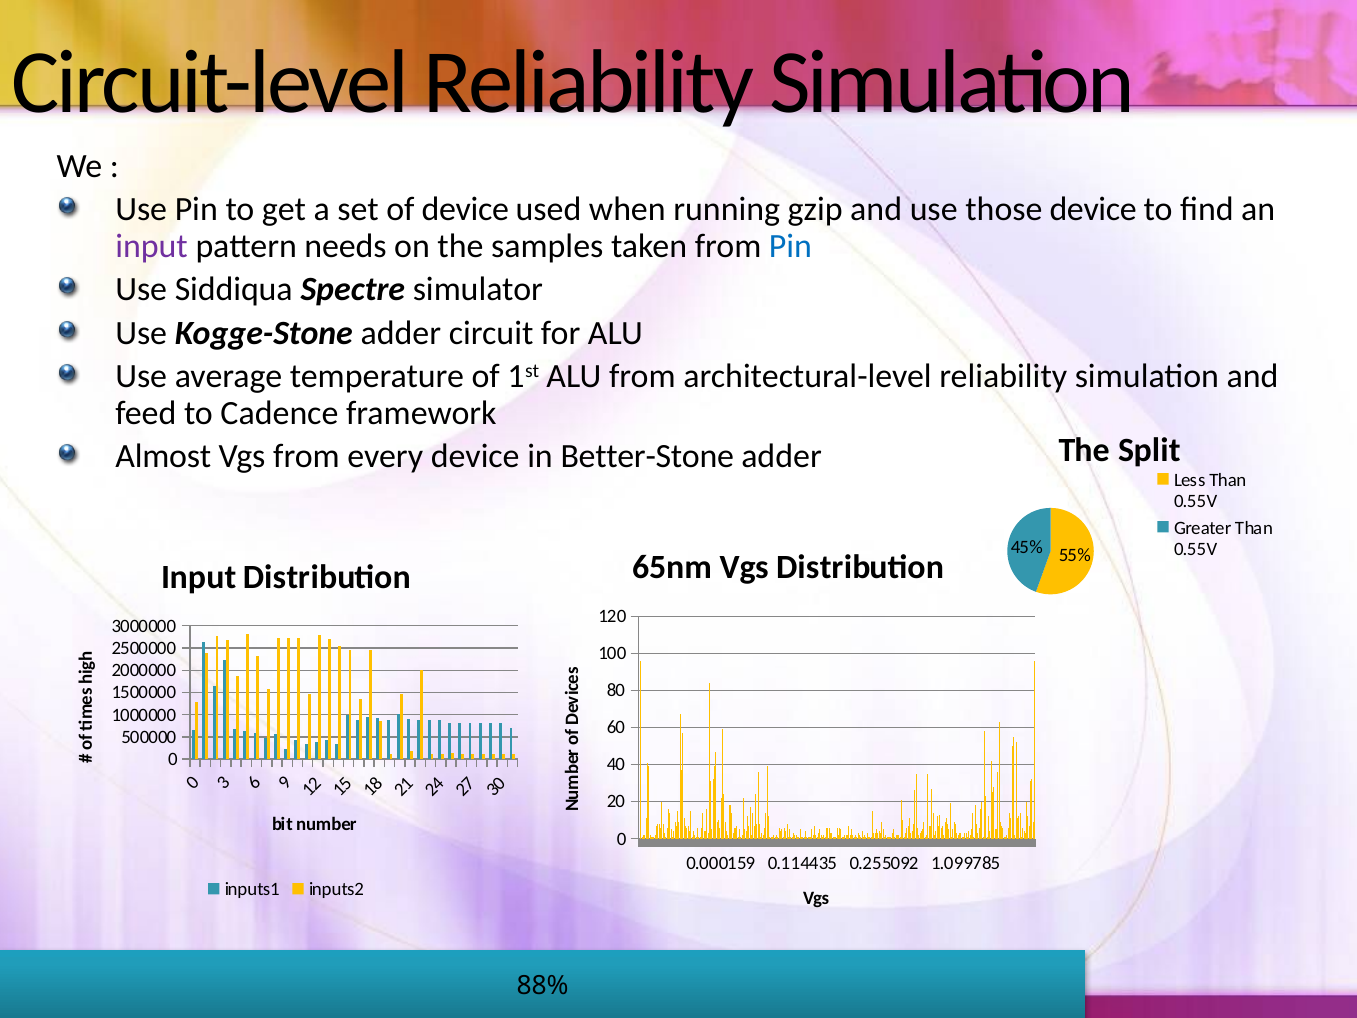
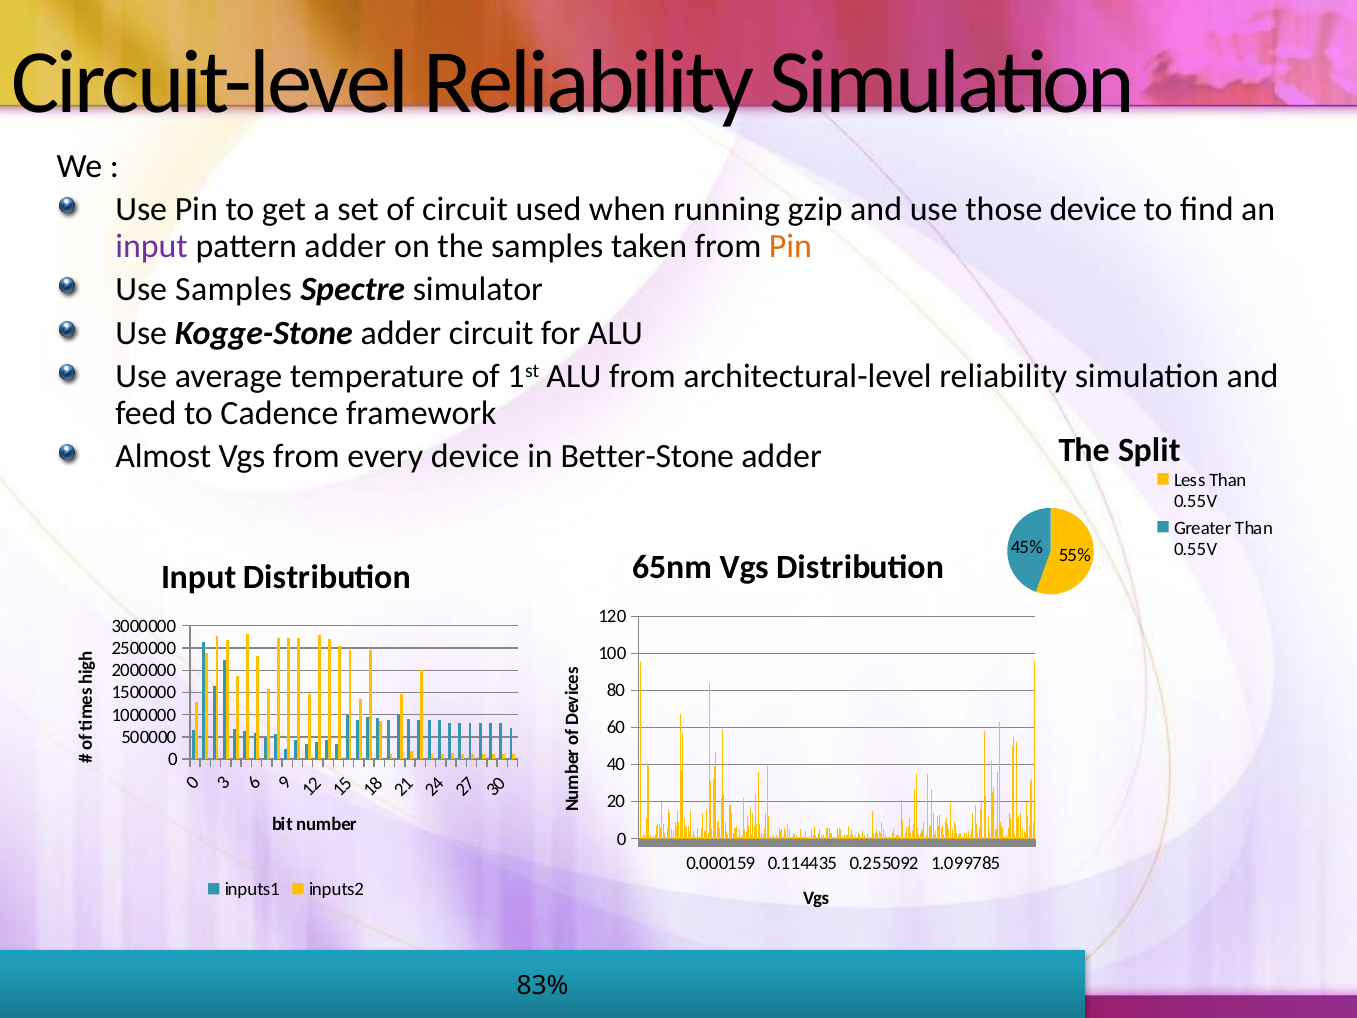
of device: device -> circuit
pattern needs: needs -> adder
Pin at (790, 246) colour: blue -> orange
Use Siddiqua: Siddiqua -> Samples
88%: 88% -> 83%
